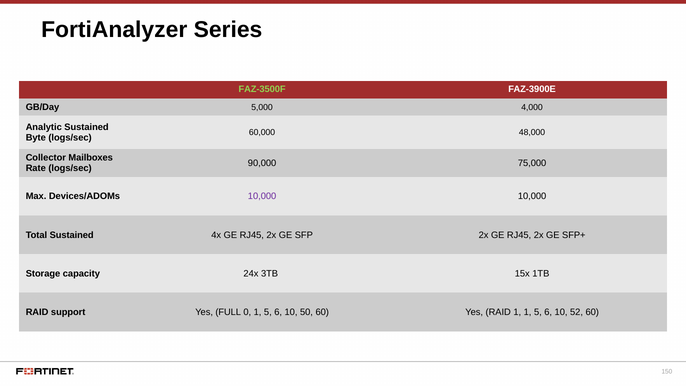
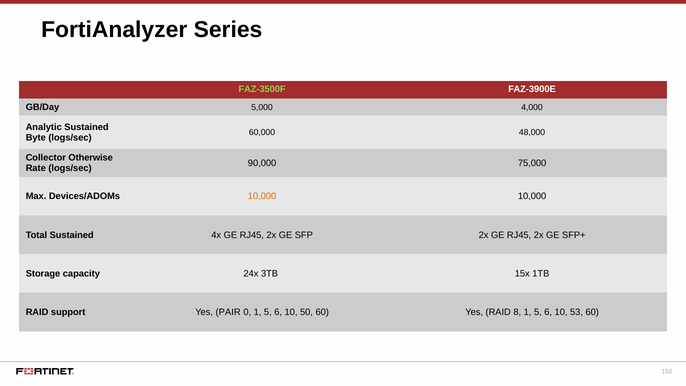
Mailboxes: Mailboxes -> Otherwise
10,000 at (262, 196) colour: purple -> orange
FULL: FULL -> PAIR
RAID 1: 1 -> 8
52: 52 -> 53
